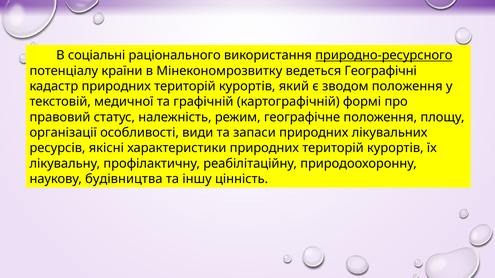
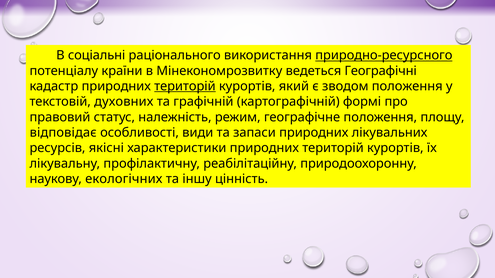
територій at (185, 86) underline: none -> present
медичної: медичної -> духовних
організації: організації -> відповідає
будівництва: будівництва -> екологічних
